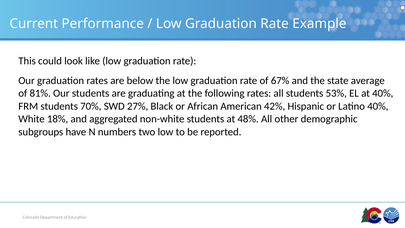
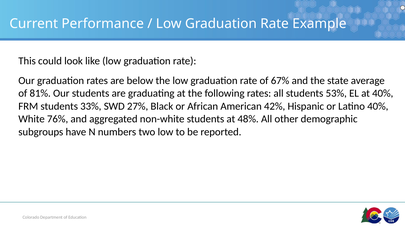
70%: 70% -> 33%
18%: 18% -> 76%
